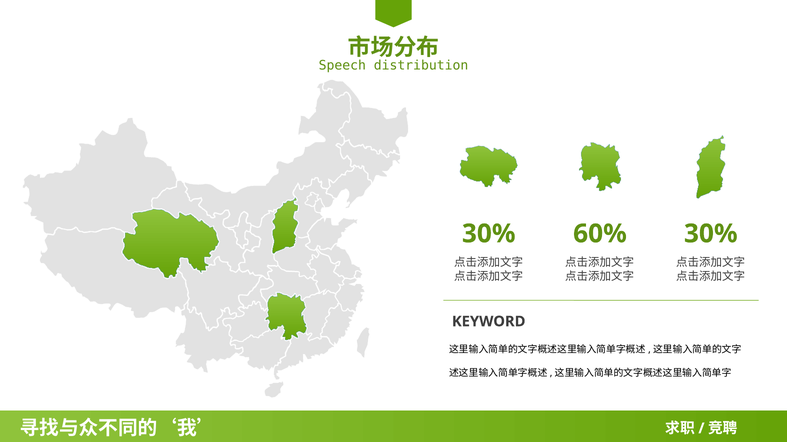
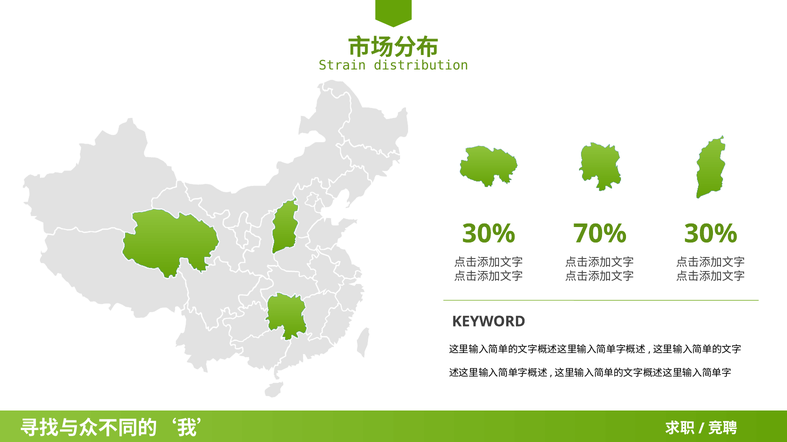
Speech: Speech -> Strain
60%: 60% -> 70%
